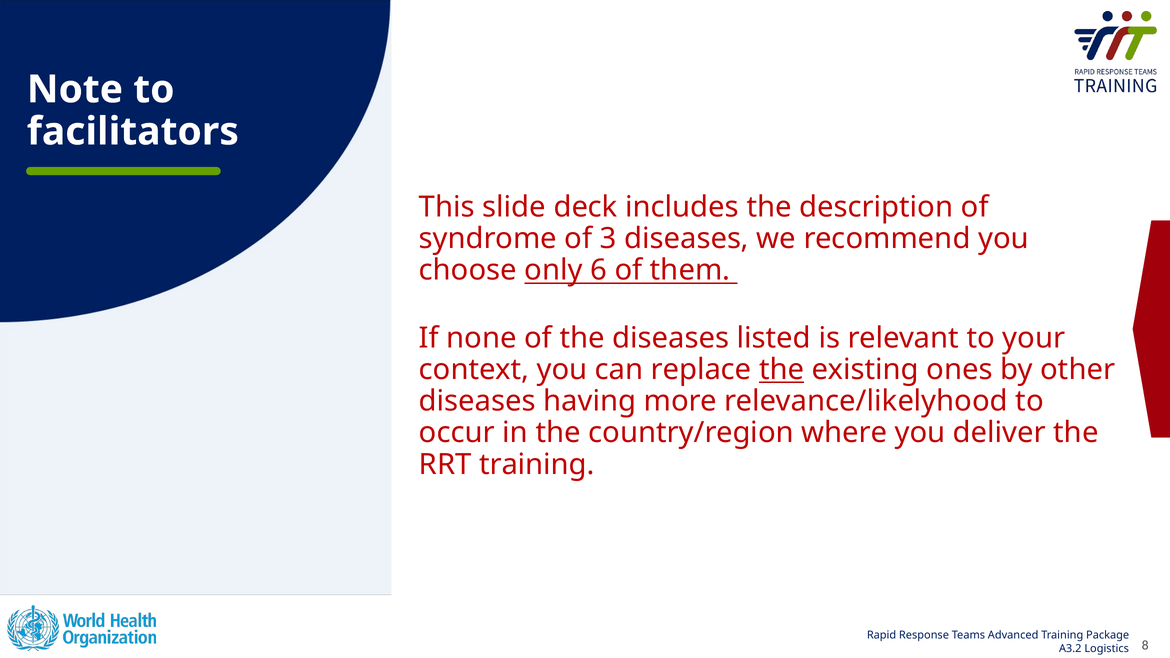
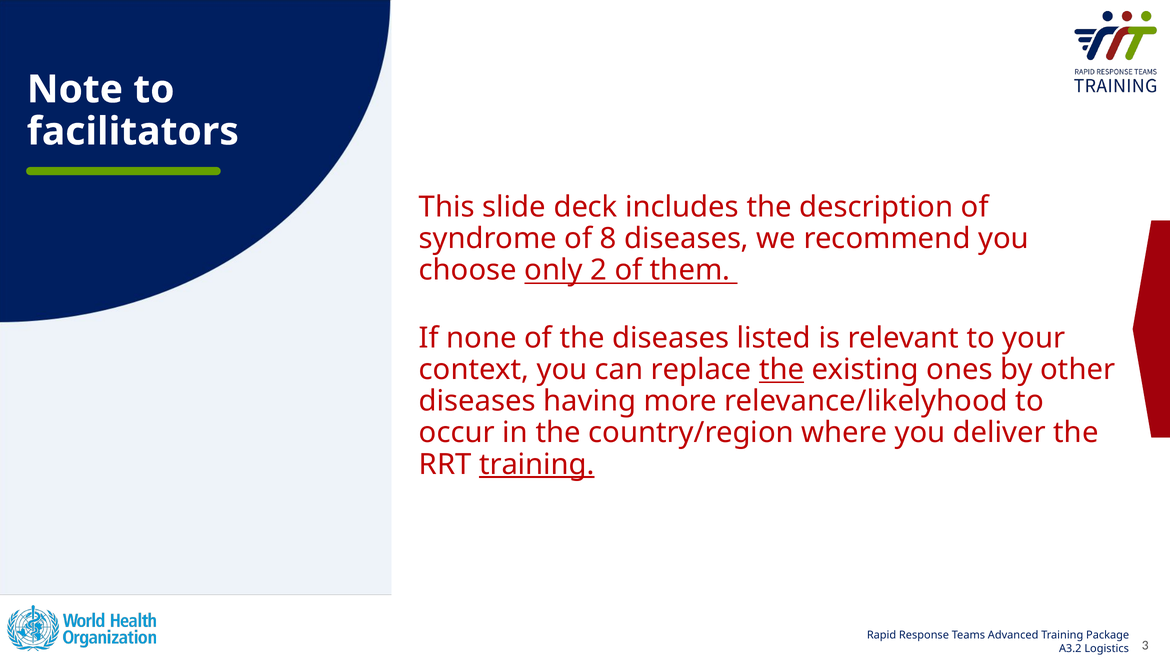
3: 3 -> 8
only 6: 6 -> 2
training at (537, 464) underline: none -> present
8: 8 -> 3
